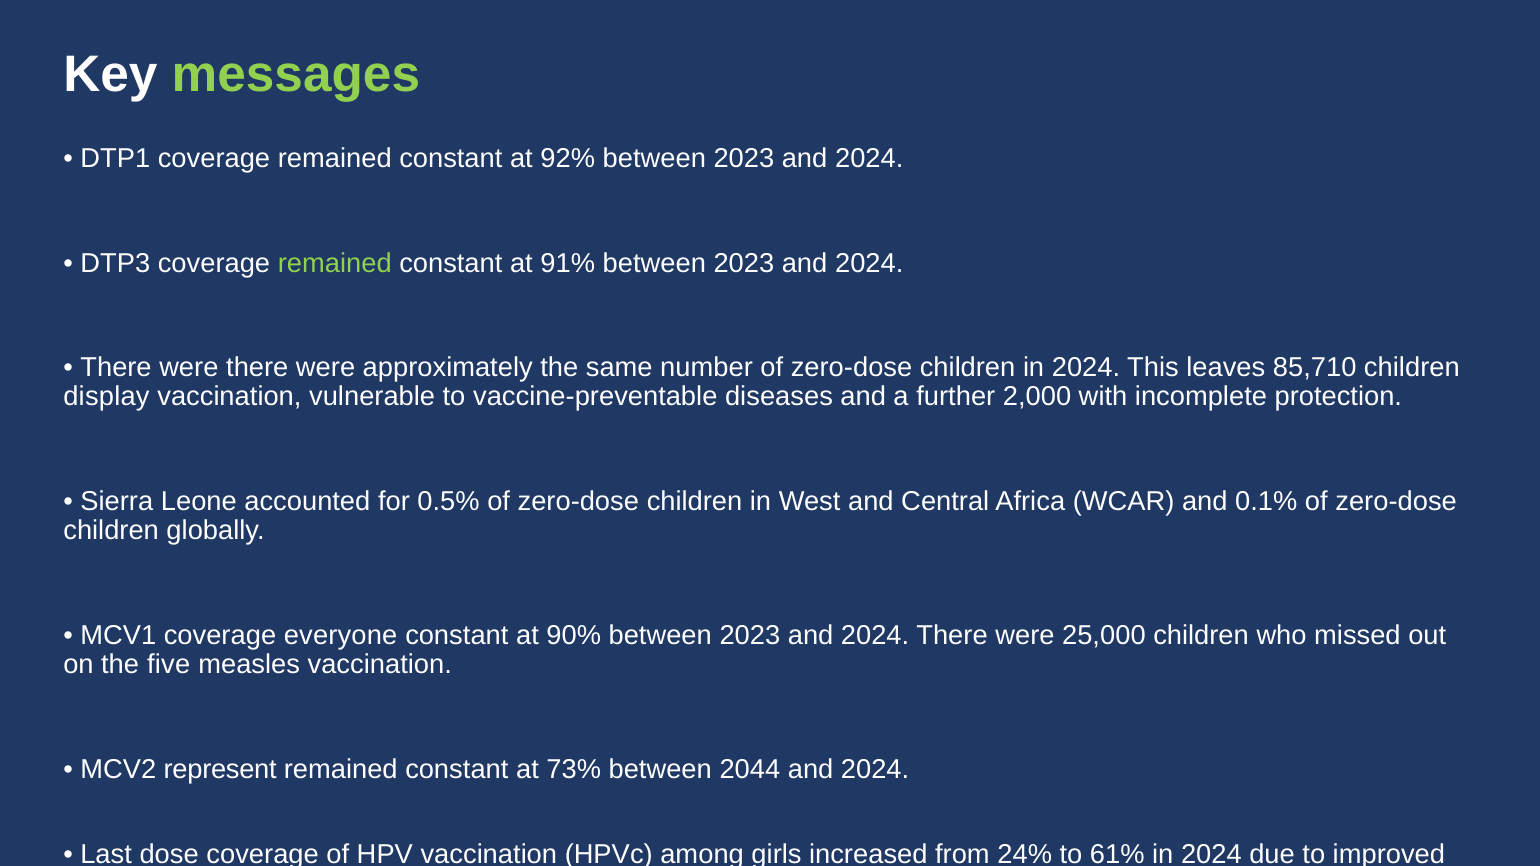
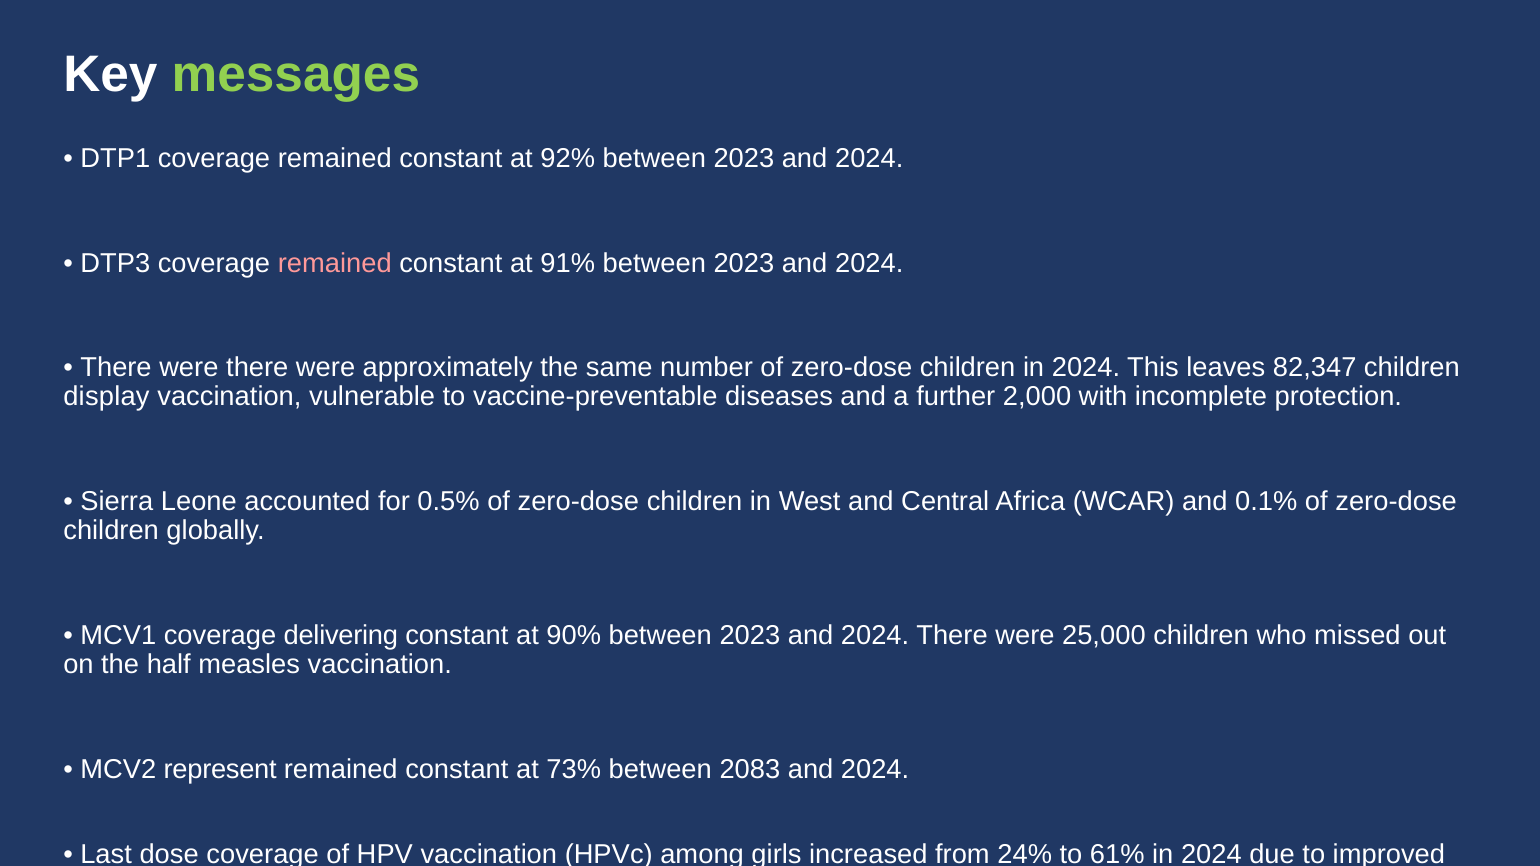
remained at (335, 263) colour: light green -> pink
85,710: 85,710 -> 82,347
everyone: everyone -> delivering
five: five -> half
2044: 2044 -> 2083
